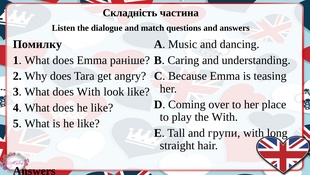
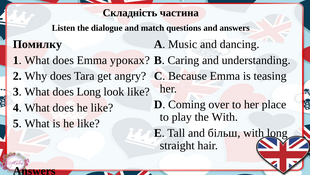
раніше: раніше -> уроках
does With: With -> Long
групи: групи -> більш
